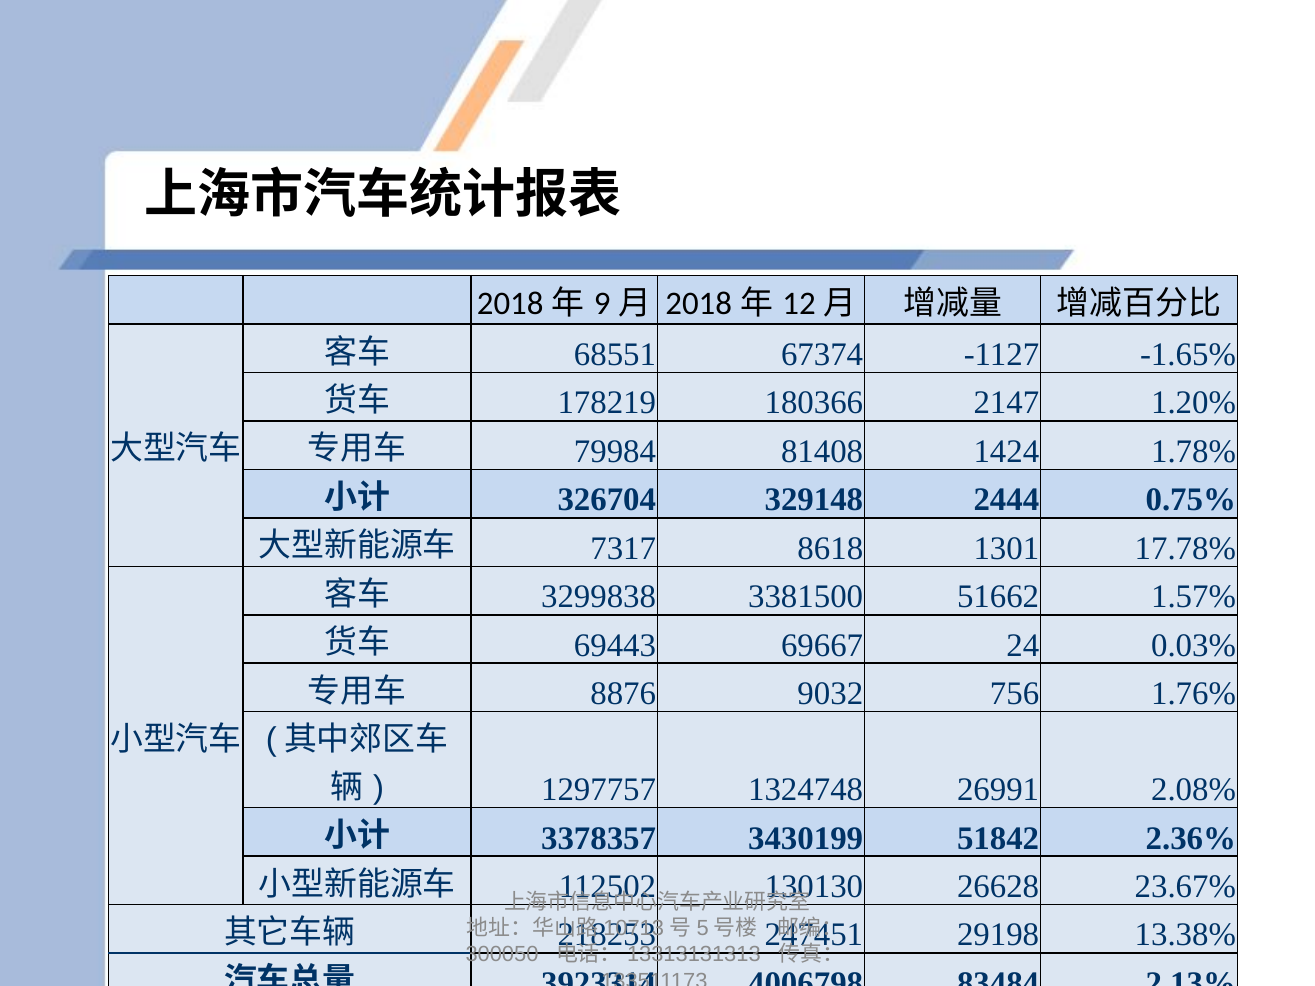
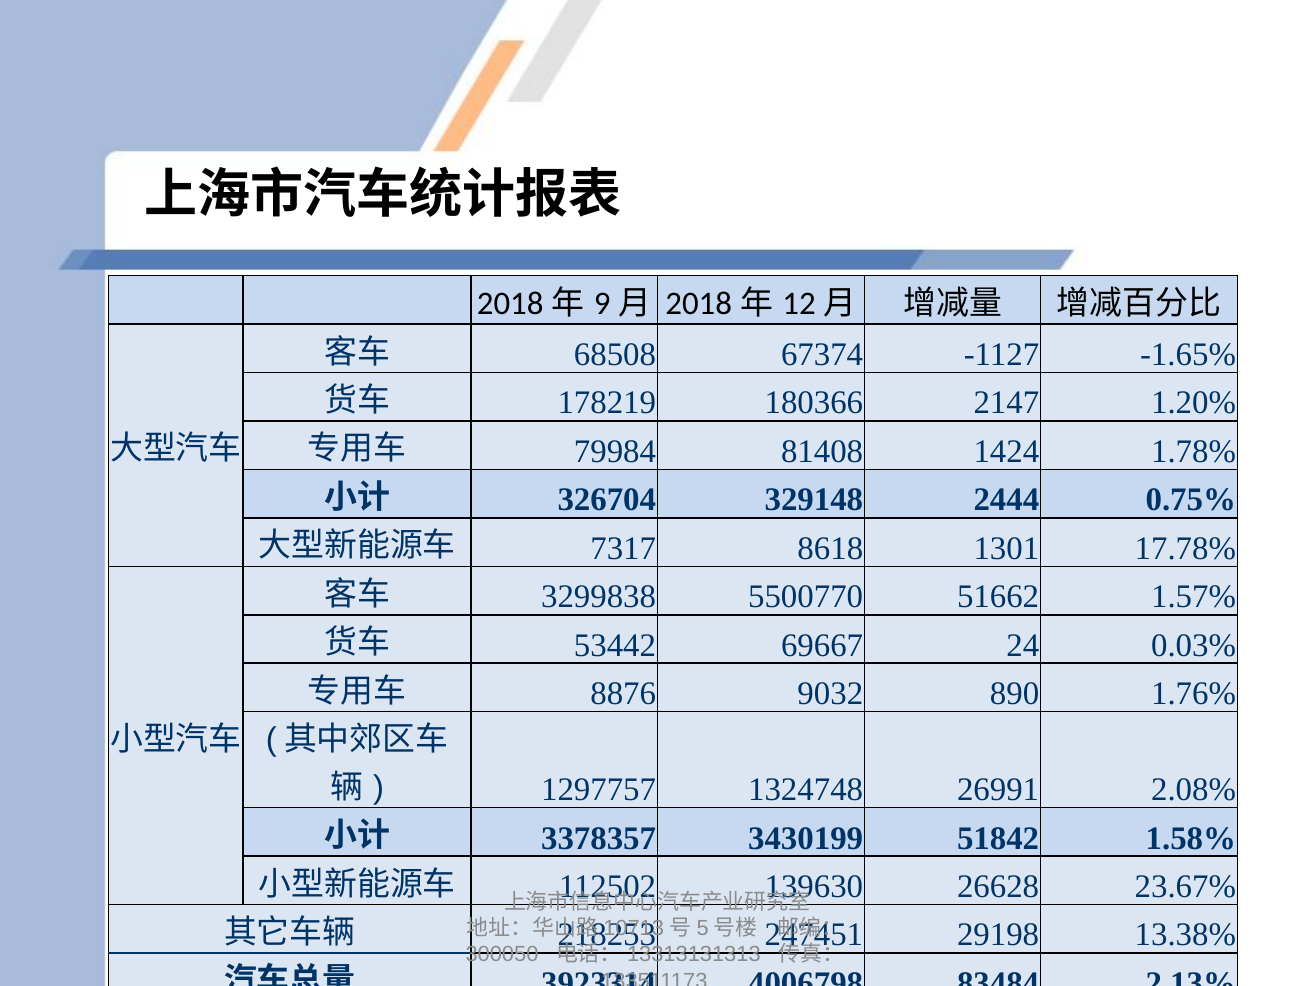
68551: 68551 -> 68508
3381500: 3381500 -> 5500770
69443: 69443 -> 53442
756: 756 -> 890
2.36%: 2.36% -> 1.58%
130130: 130130 -> 139630
